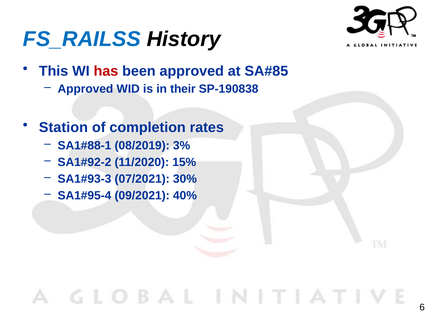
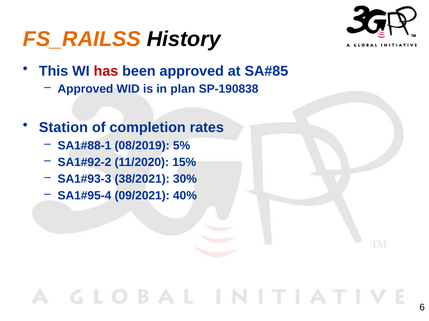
FS_RAILSS colour: blue -> orange
their: their -> plan
3%: 3% -> 5%
07/2021: 07/2021 -> 38/2021
